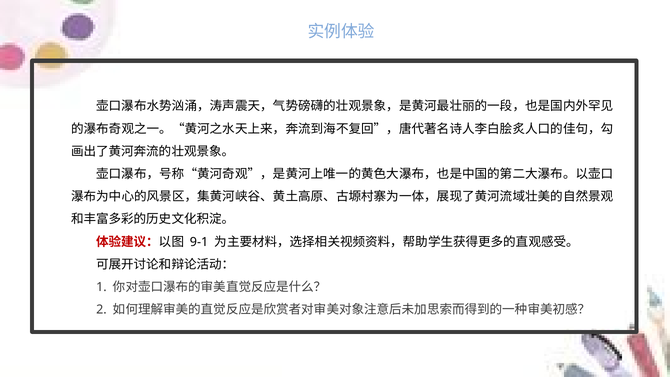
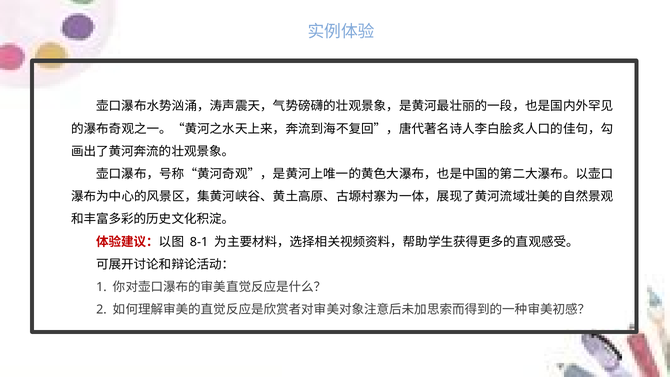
9-1: 9-1 -> 8-1
